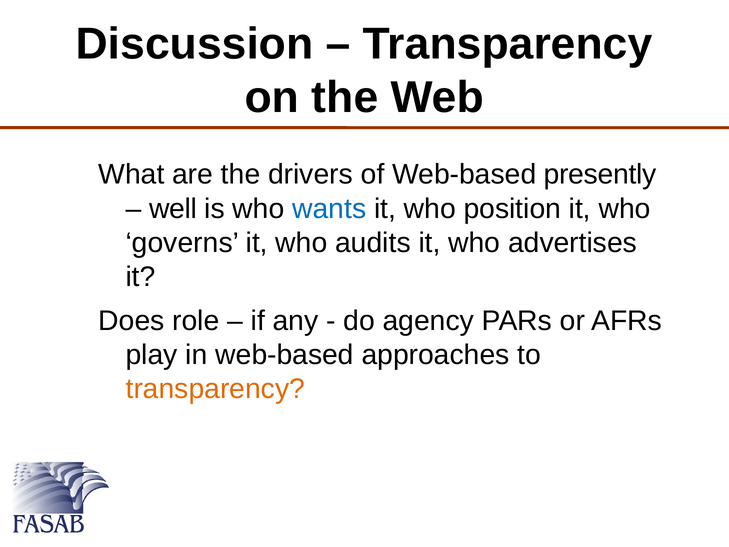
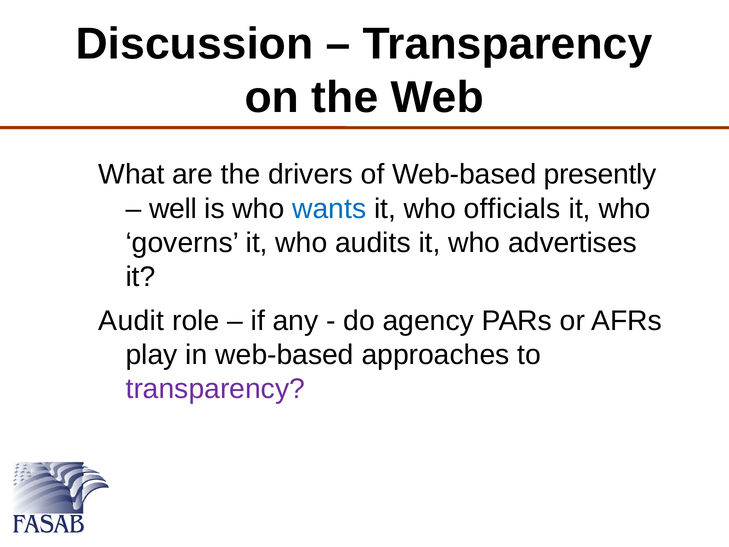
position: position -> officials
Does: Does -> Audit
transparency at (215, 389) colour: orange -> purple
